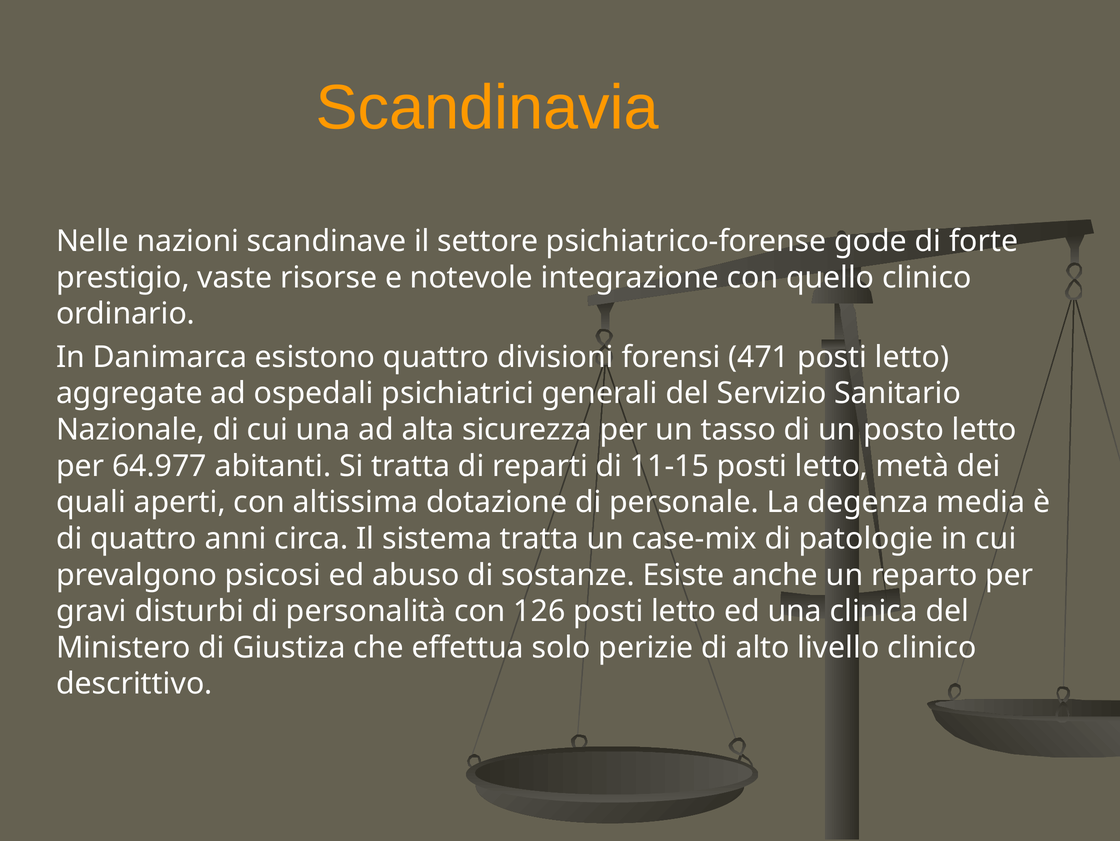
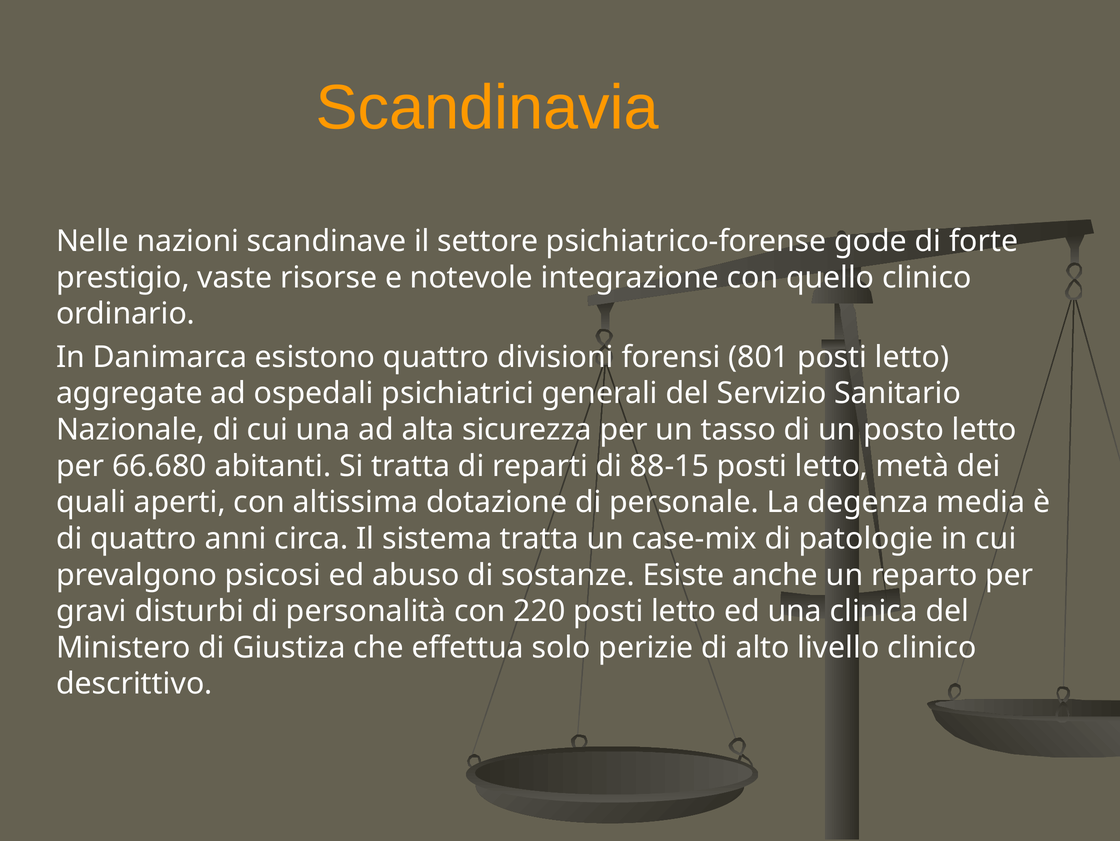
471: 471 -> 801
64.977: 64.977 -> 66.680
11-15: 11-15 -> 88-15
126: 126 -> 220
